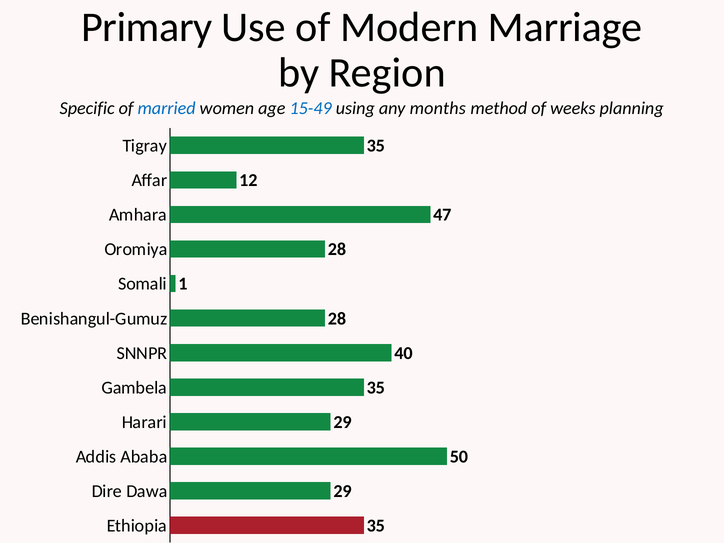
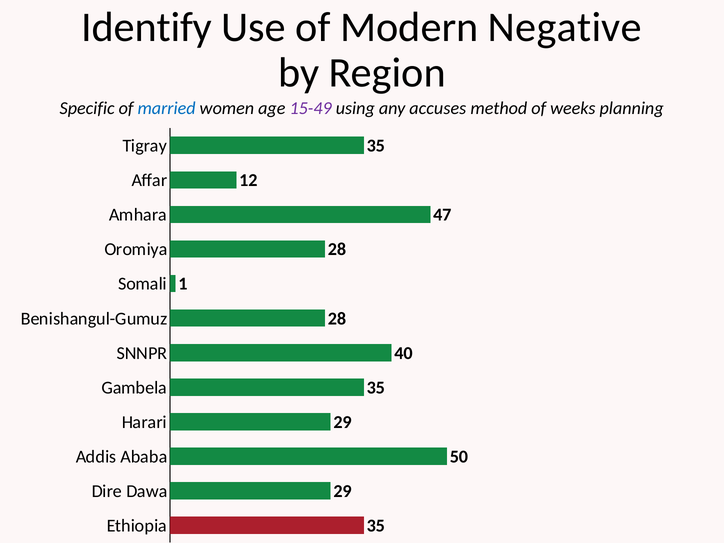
Primary: Primary -> Identify
Marriage: Marriage -> Negative
15-49 colour: blue -> purple
months: months -> accuses
